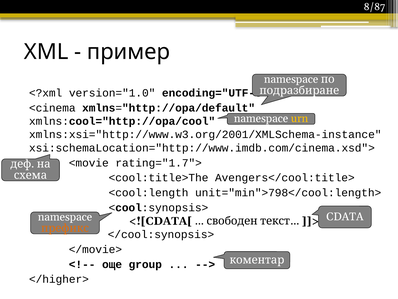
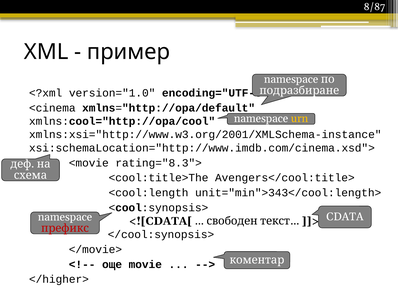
rating="1.7">: rating="1.7"> -> rating="8.3">
unit="min">798</cool:length>: unit="min">798</cool:length> -> unit="min">343</cool:length>
префикс colour: orange -> red
group: group -> movie
